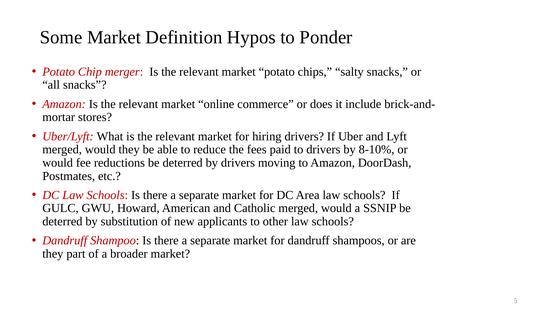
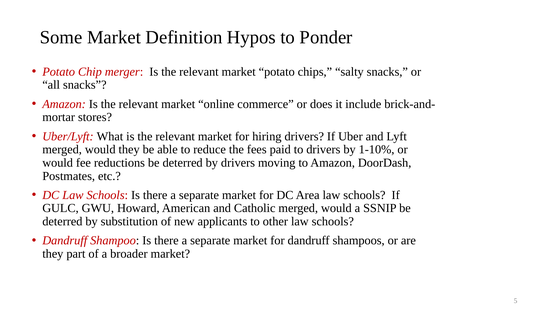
8-10%: 8-10% -> 1-10%
